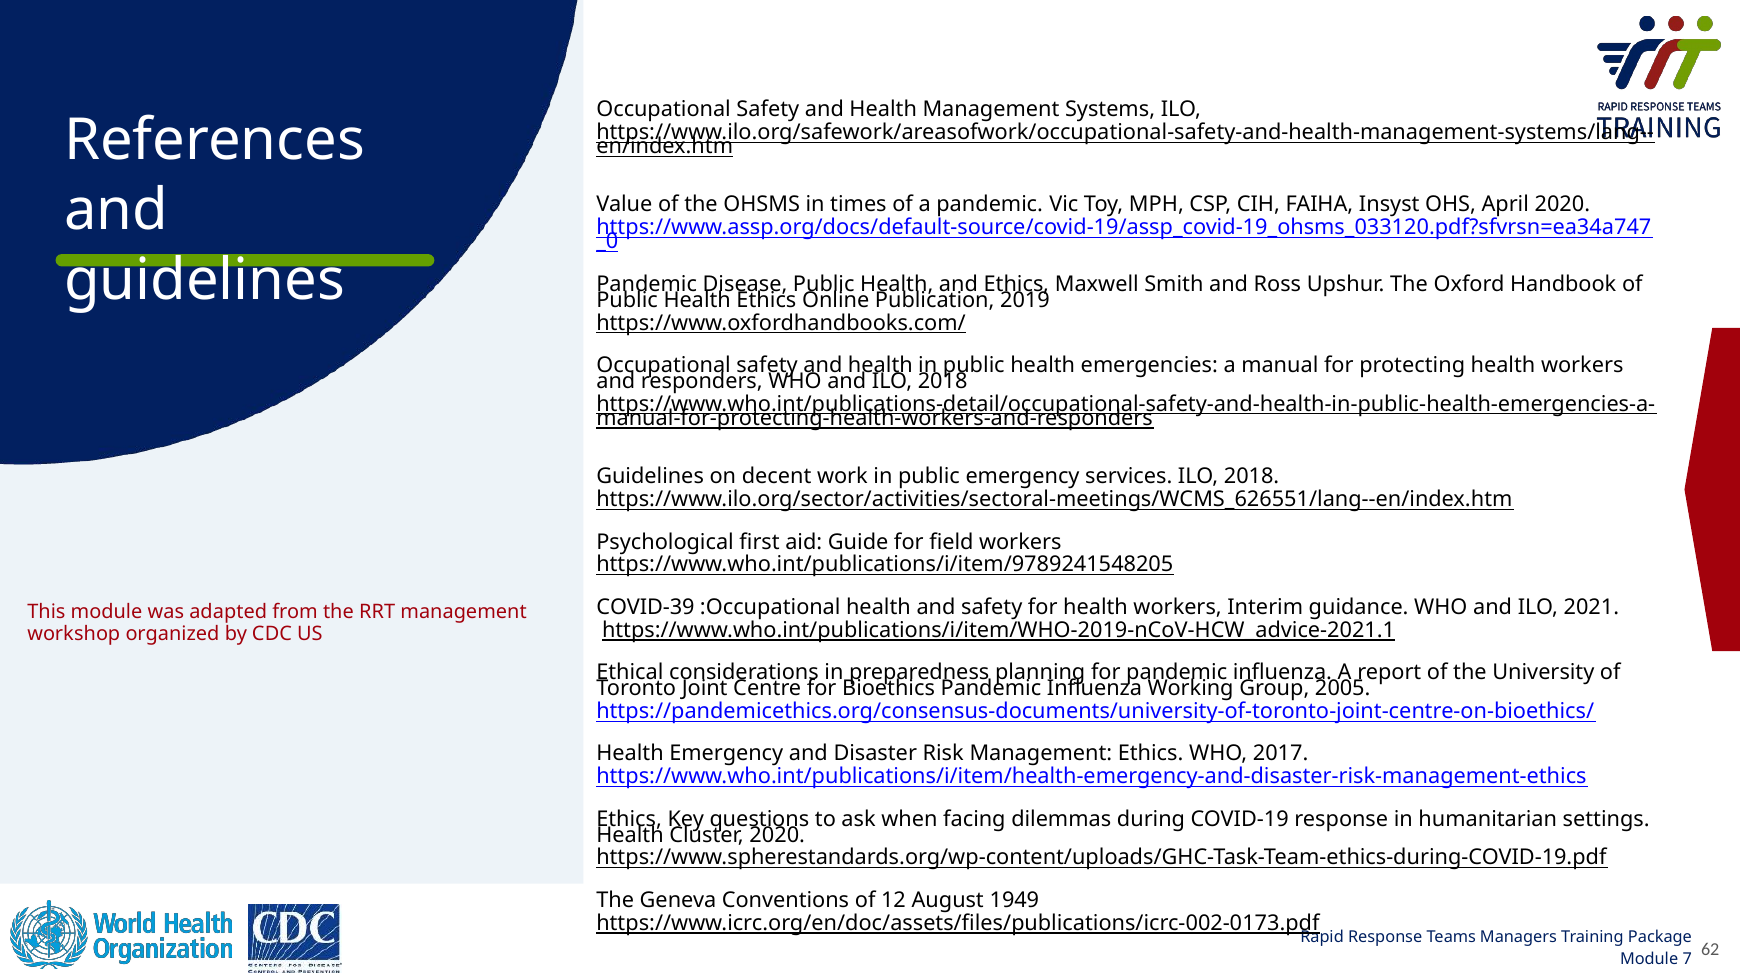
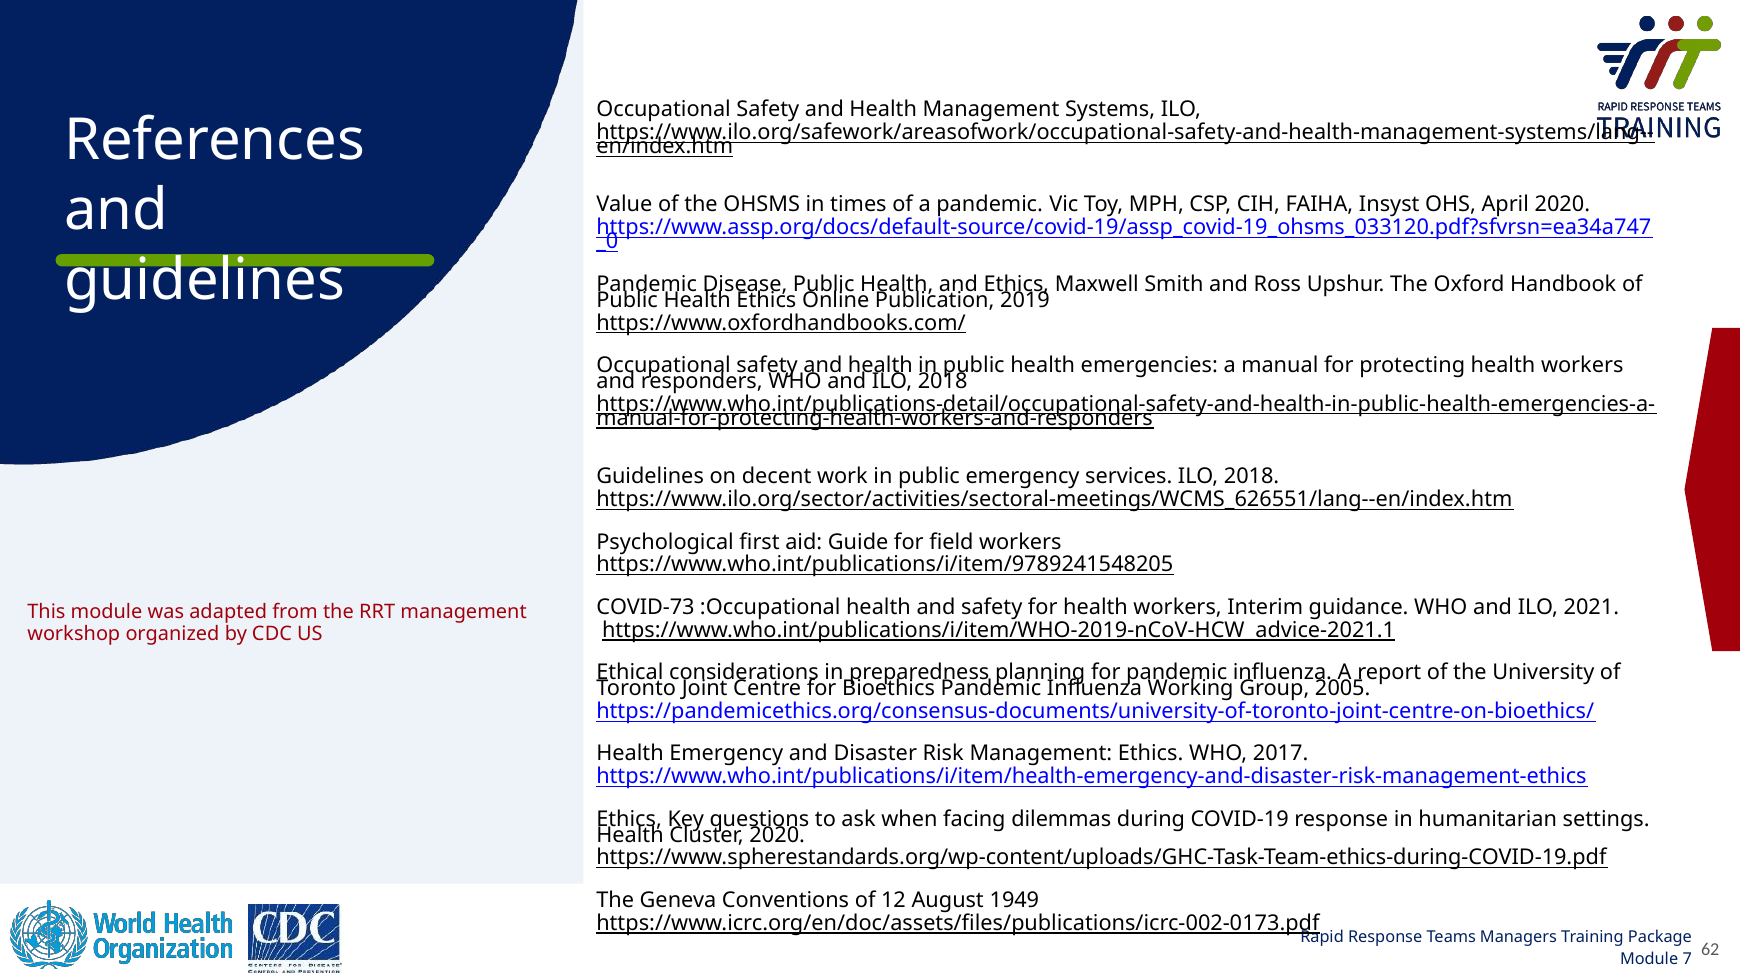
COVID-39: COVID-39 -> COVID-73
